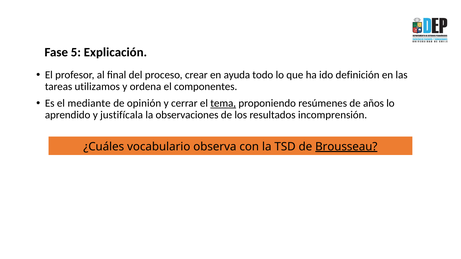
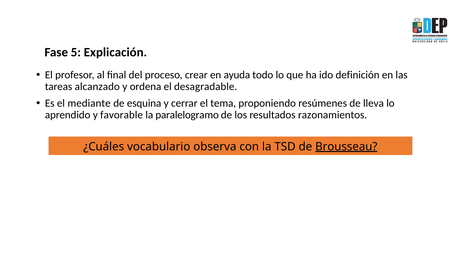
utilizamos: utilizamos -> alcanzado
componentes: componentes -> desagradable
opinión: opinión -> esquina
tema underline: present -> none
años: años -> lleva
justifícala: justifícala -> favorable
observaciones: observaciones -> paralelogramo
incomprensión: incomprensión -> razonamientos
